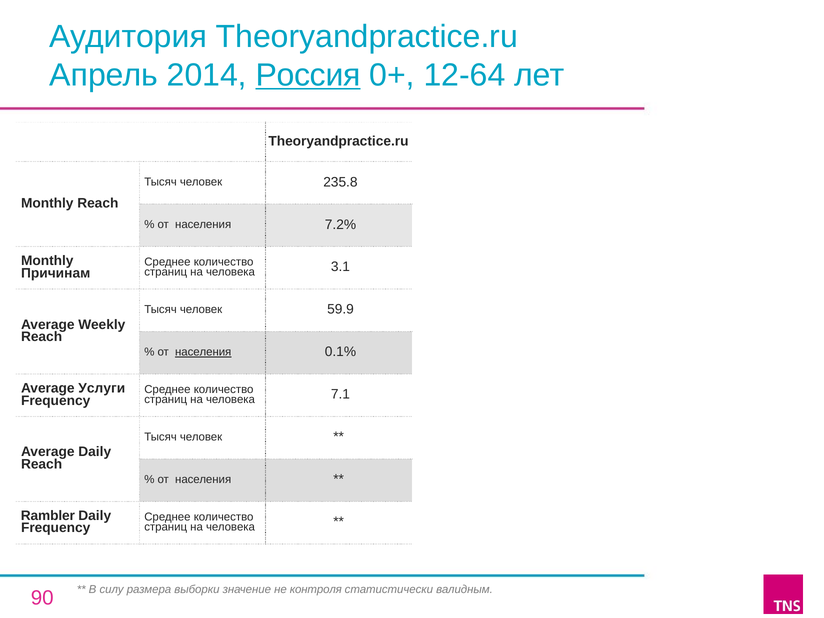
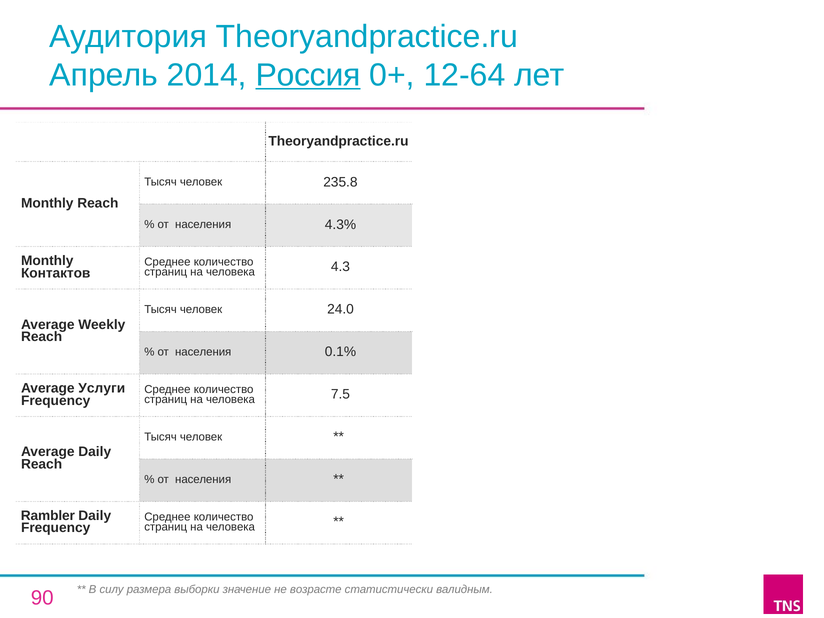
7.2%: 7.2% -> 4.3%
Причинам: Причинам -> Контактов
3.1: 3.1 -> 4.3
59.9: 59.9 -> 24.0
населения at (203, 352) underline: present -> none
7.1: 7.1 -> 7.5
контроля: контроля -> возрасте
